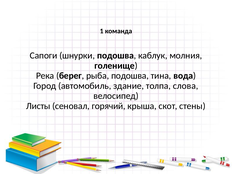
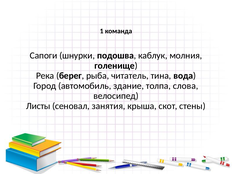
рыба подошва: подошва -> читатель
горячий: горячий -> занятия
